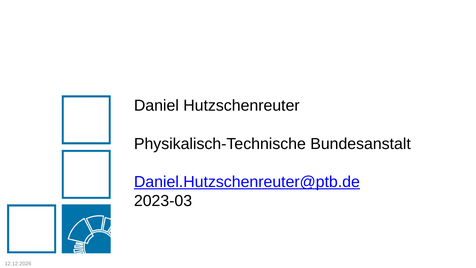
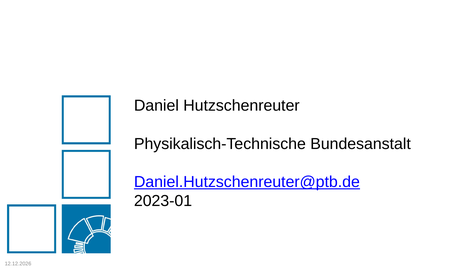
2023-03: 2023-03 -> 2023-01
